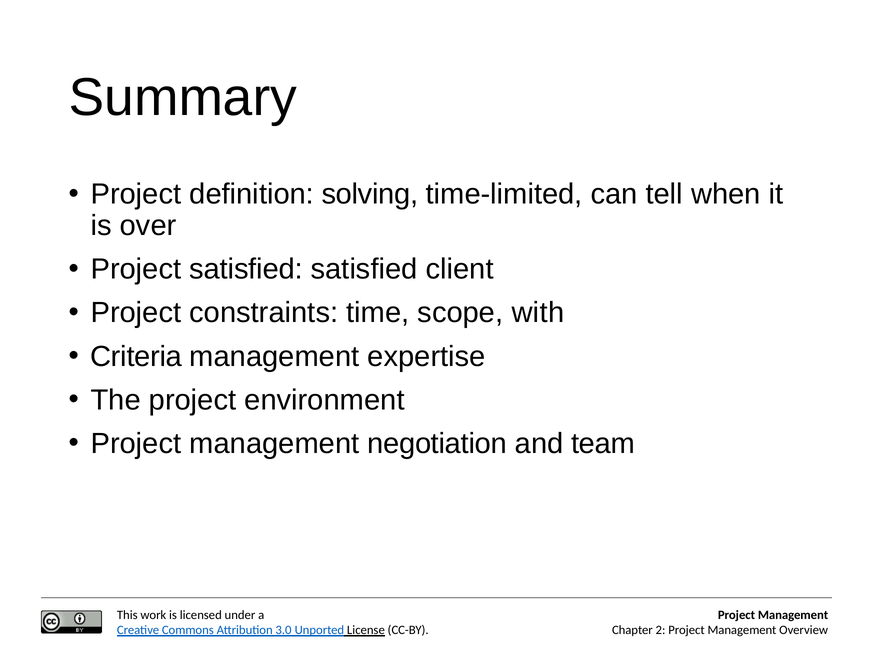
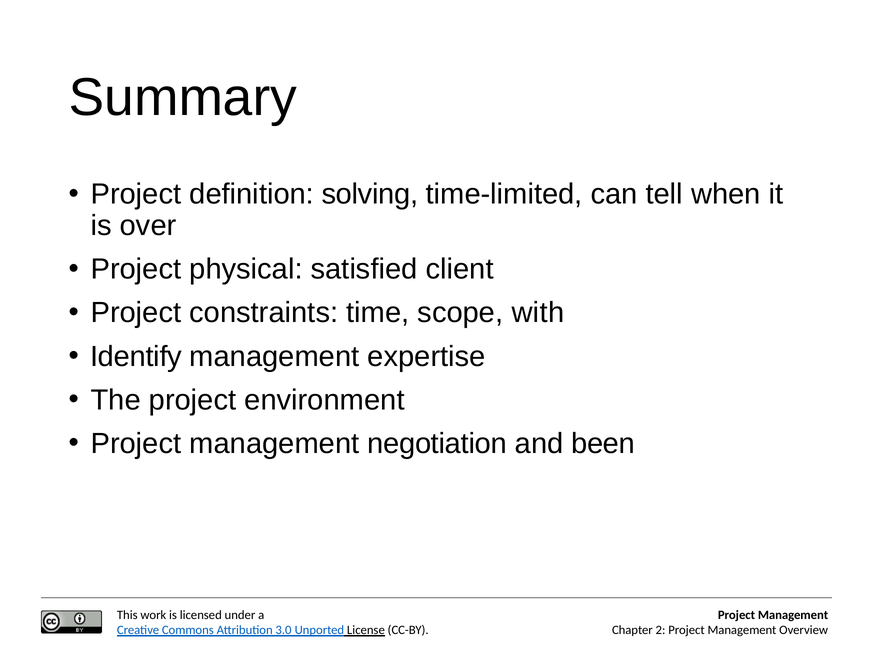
Project satisfied: satisfied -> physical
Criteria: Criteria -> Identify
team: team -> been
